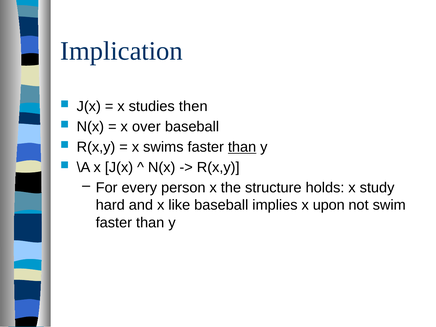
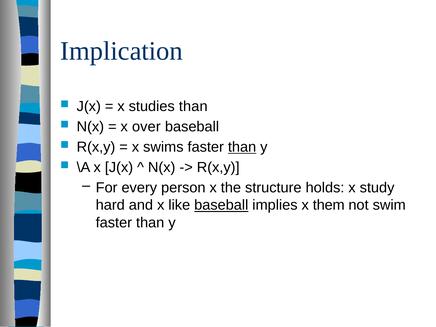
studies then: then -> than
baseball at (221, 205) underline: none -> present
upon: upon -> them
